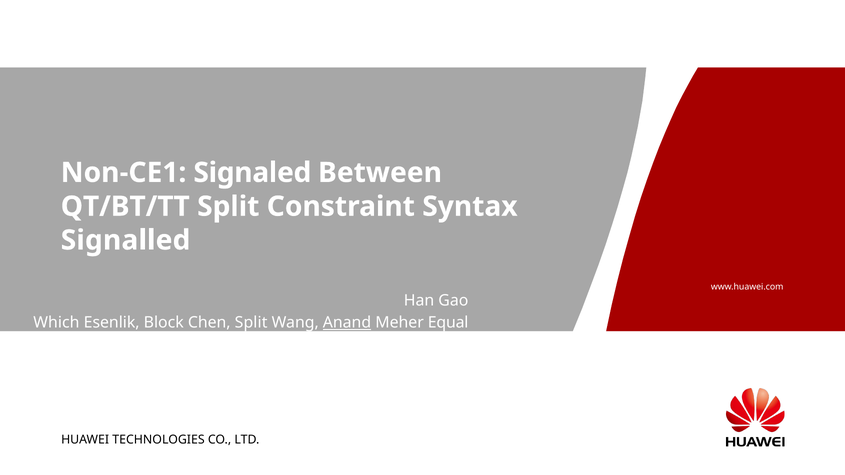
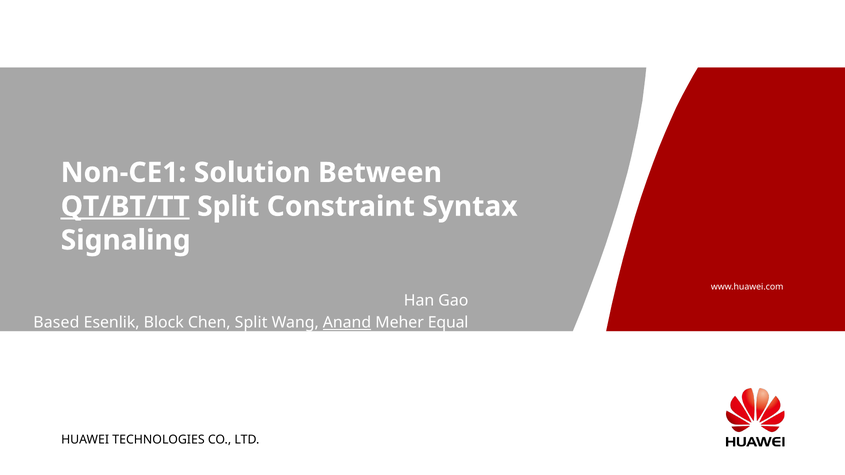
Signaled: Signaled -> Solution
QT/BT/TT underline: none -> present
Signalled: Signalled -> Signaling
Which: Which -> Based
